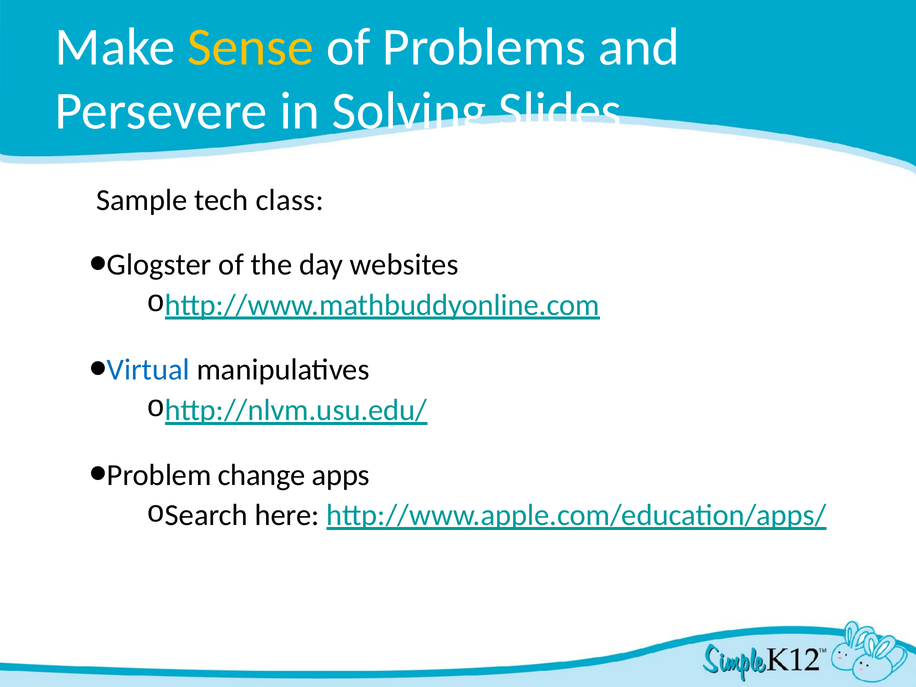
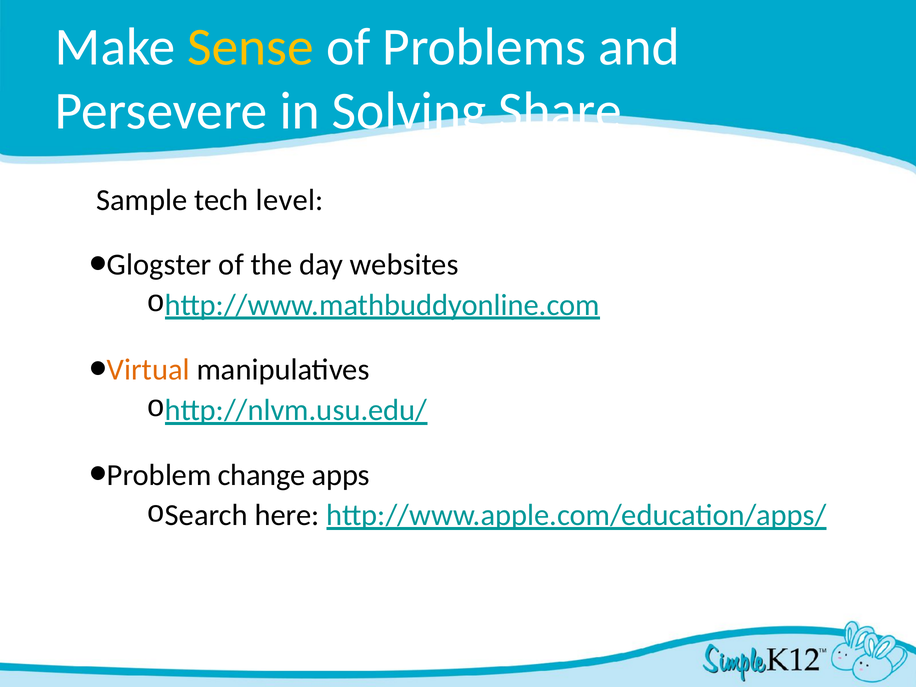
Slides: Slides -> Share
class: class -> level
Virtual colour: blue -> orange
